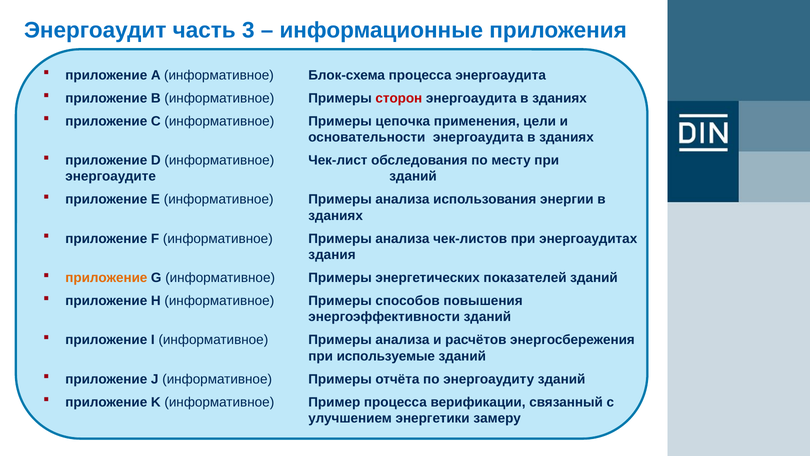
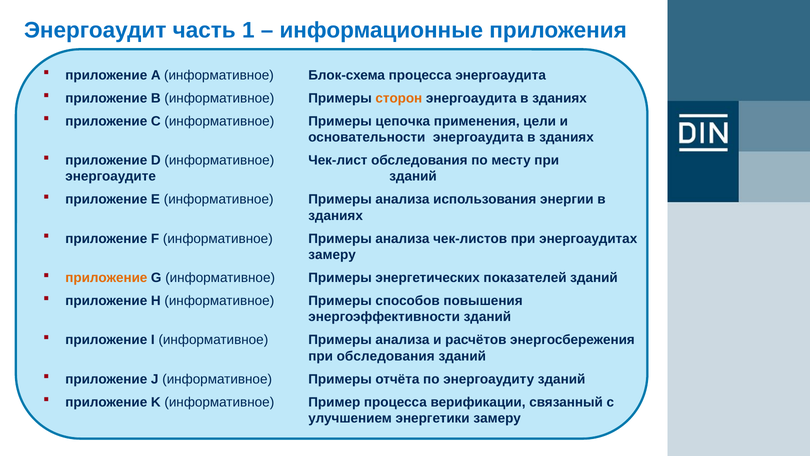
3: 3 -> 1
сторон colour: red -> orange
здания at (332, 255): здания -> замеру
при используемые: используемые -> обследования
